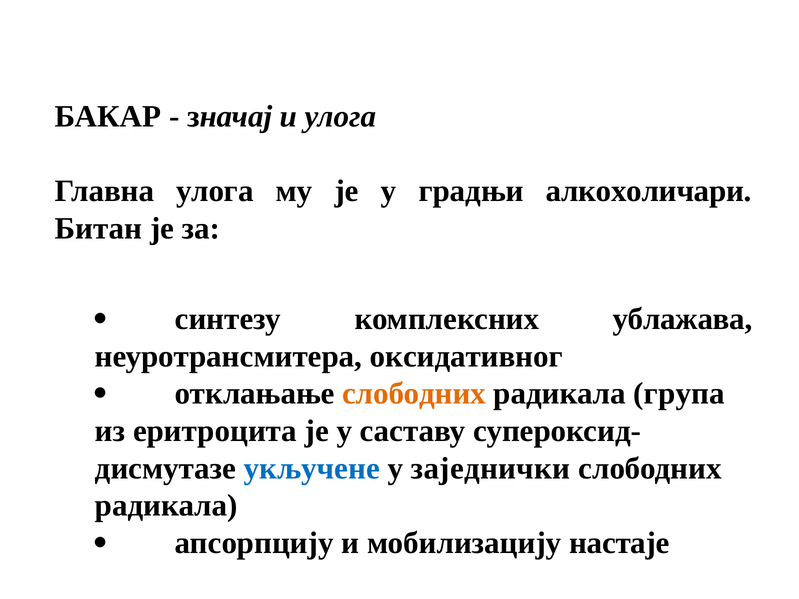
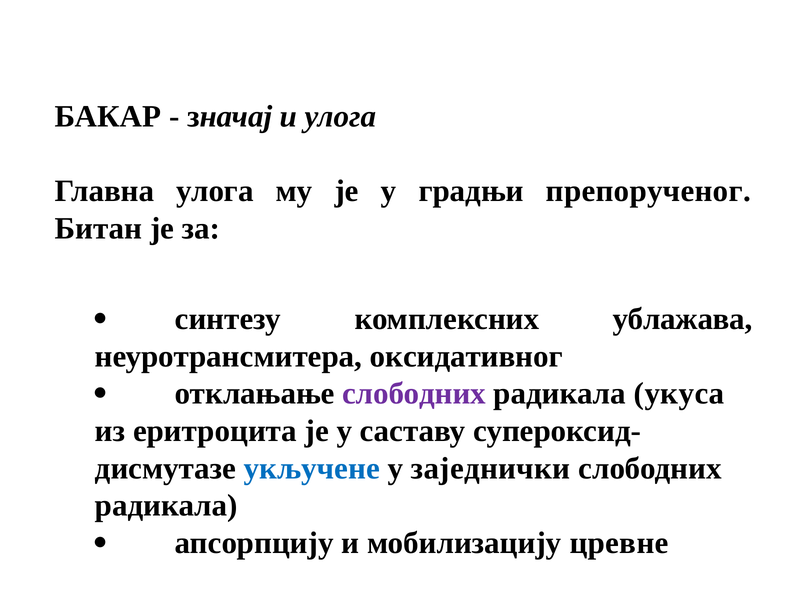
алкохоличари: алкохоличари -> препорученог
слободних at (414, 394) colour: orange -> purple
група: група -> укуса
настаје: настаје -> цревне
